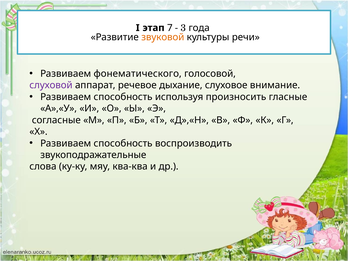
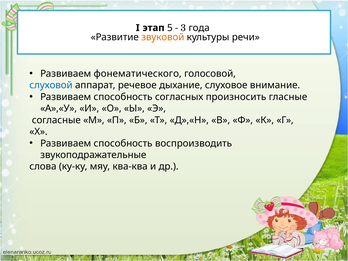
7: 7 -> 5
слуховой colour: purple -> blue
используя: используя -> согласных
